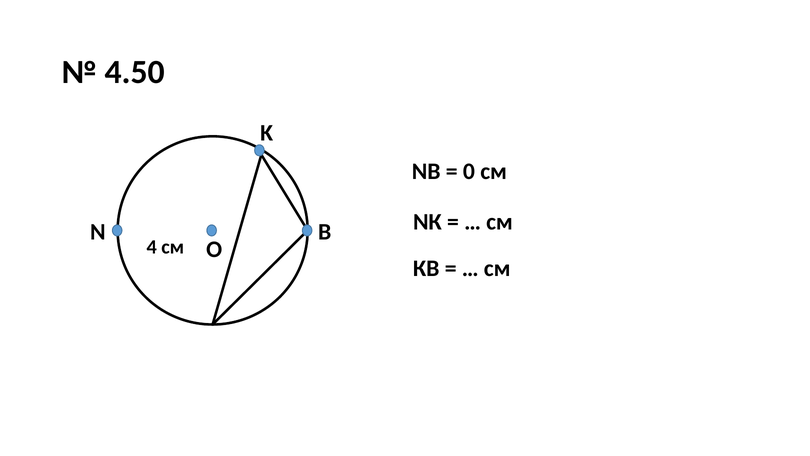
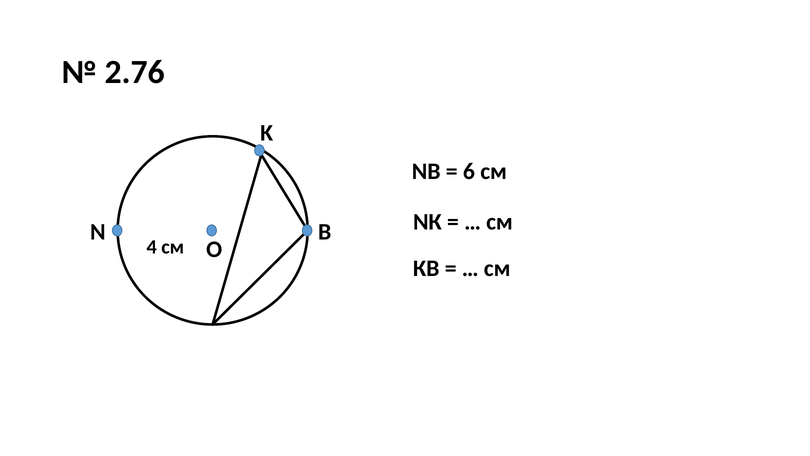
4.50: 4.50 -> 2.76
0: 0 -> 6
